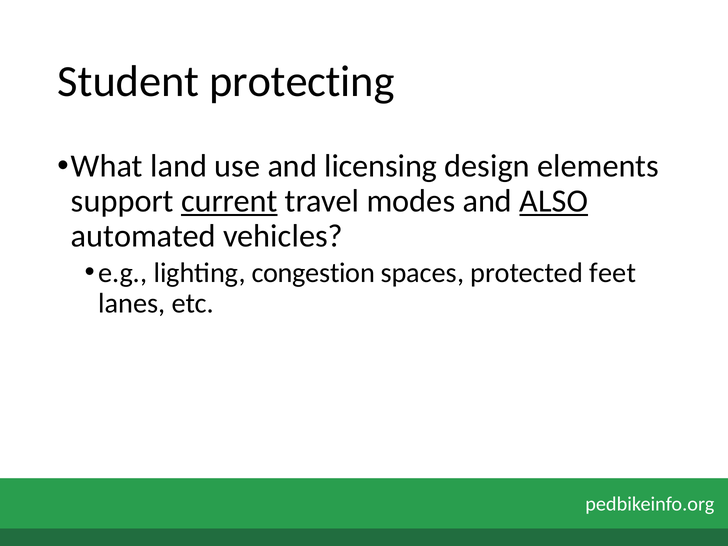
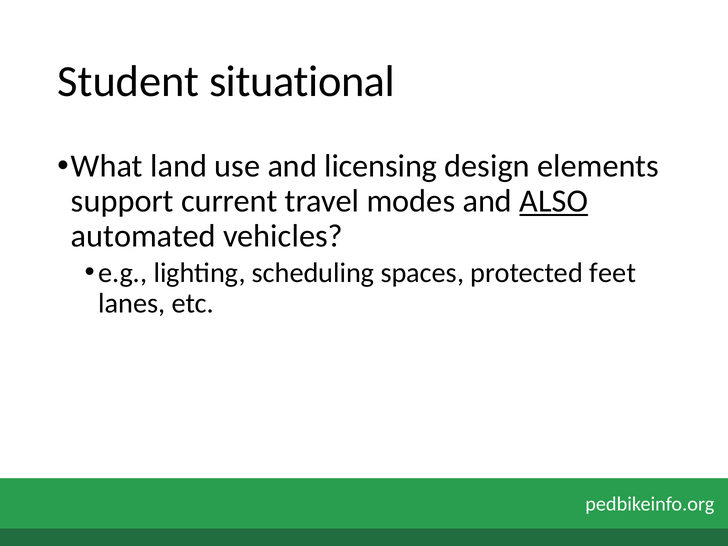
protecting: protecting -> situational
current underline: present -> none
congestion: congestion -> scheduling
